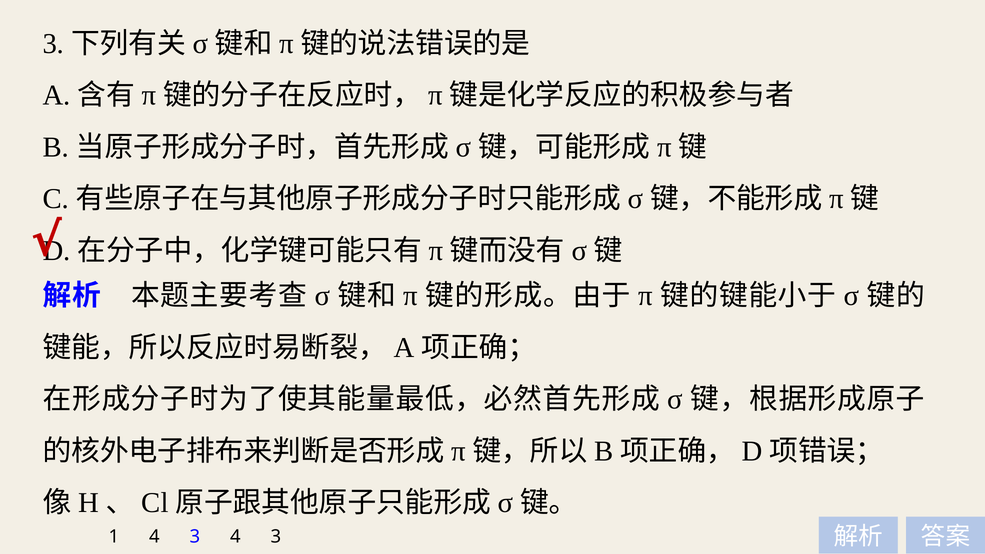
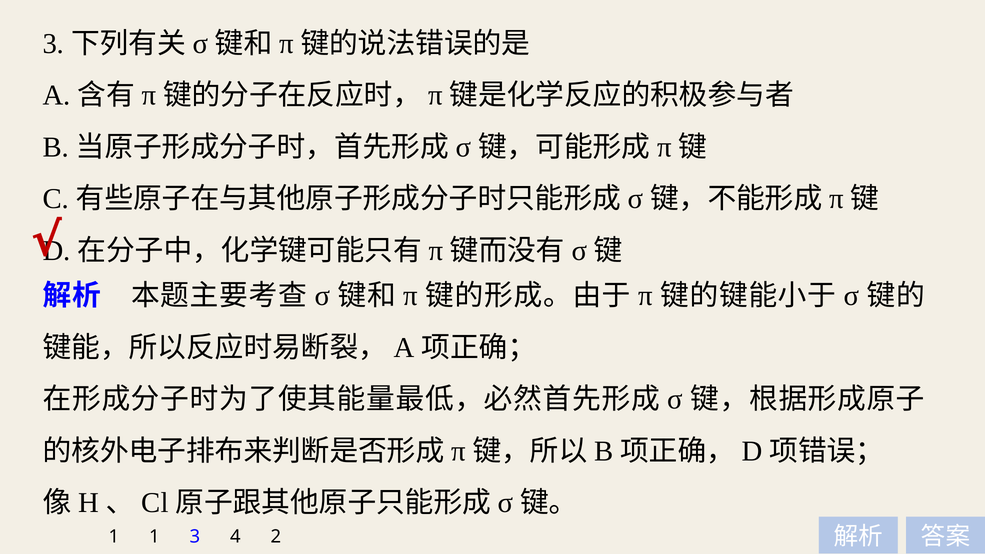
1 4: 4 -> 1
3 4 3: 3 -> 2
